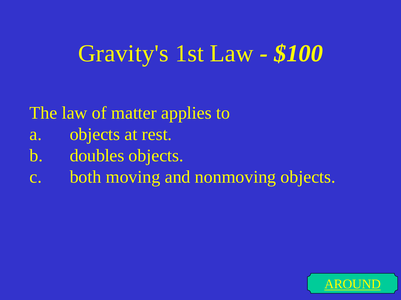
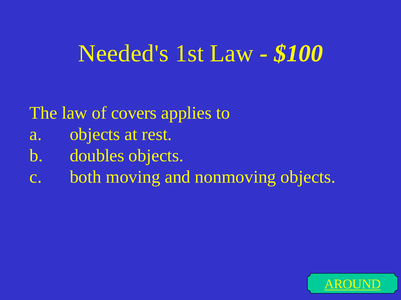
Gravity's: Gravity's -> Needed's
matter: matter -> covers
